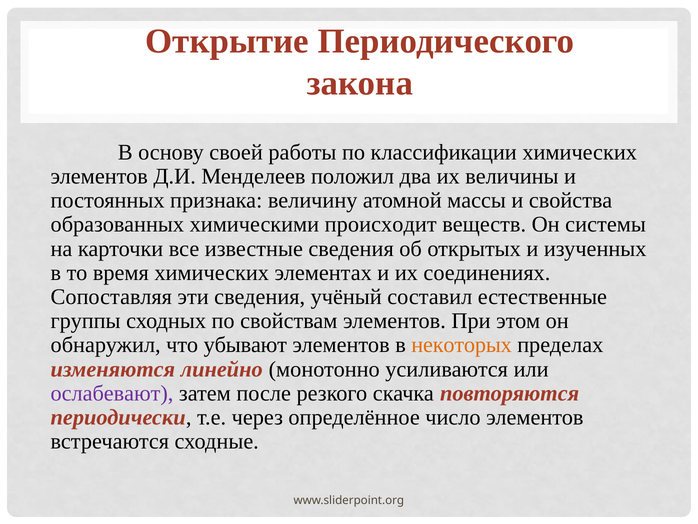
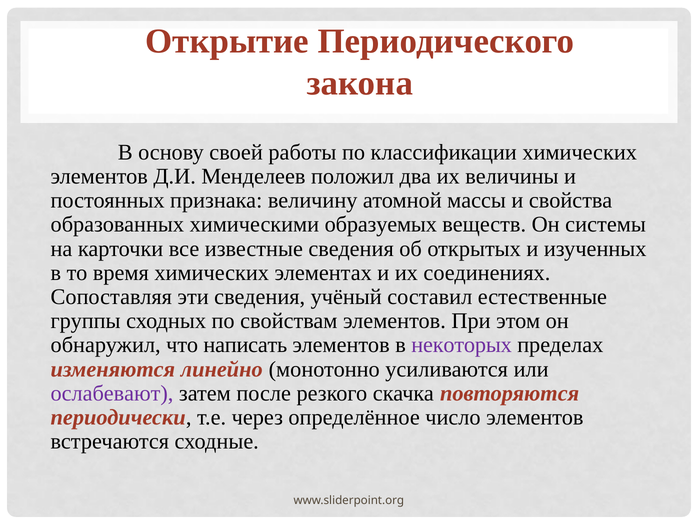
происходит: происходит -> образуемых
убывают: убывают -> написать
некоторых colour: orange -> purple
